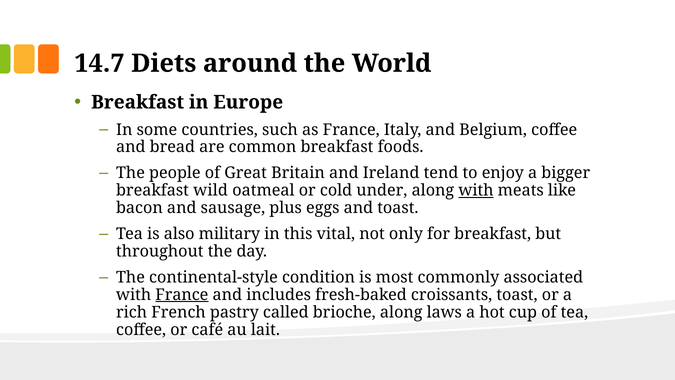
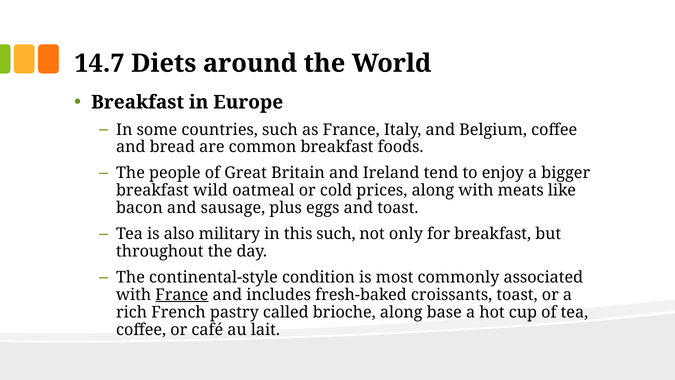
under: under -> prices
with at (476, 190) underline: present -> none
this vital: vital -> such
laws: laws -> base
